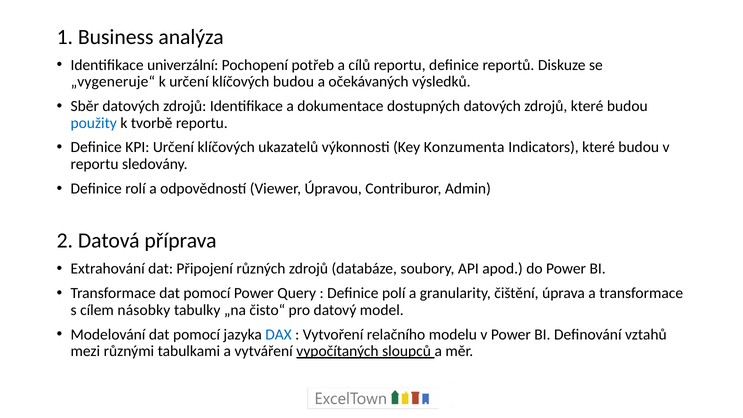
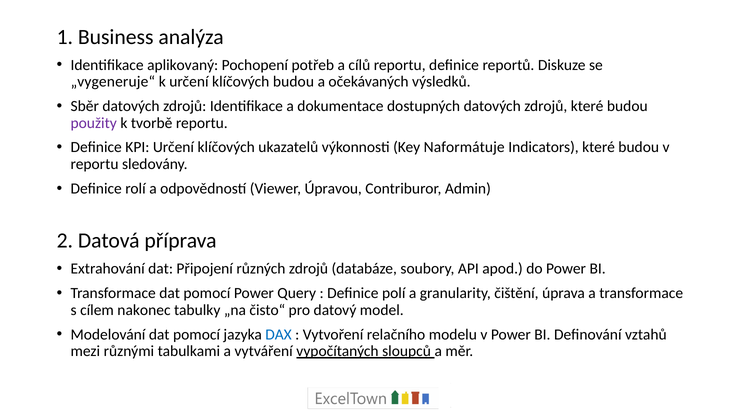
univerzální: univerzální -> aplikovaný
použity colour: blue -> purple
Konzumenta: Konzumenta -> Naformátuje
násobky: násobky -> nakonec
